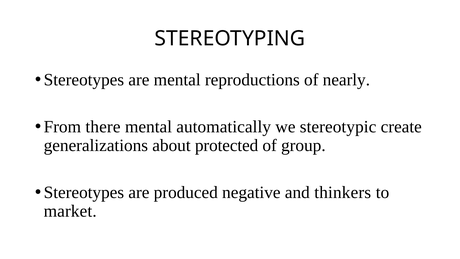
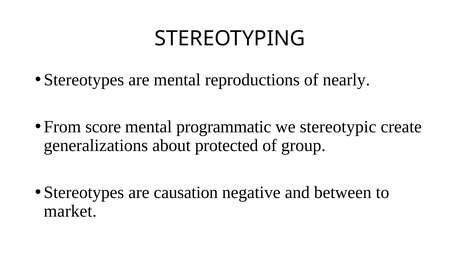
there: there -> score
automatically: automatically -> programmatic
produced: produced -> causation
thinkers: thinkers -> between
